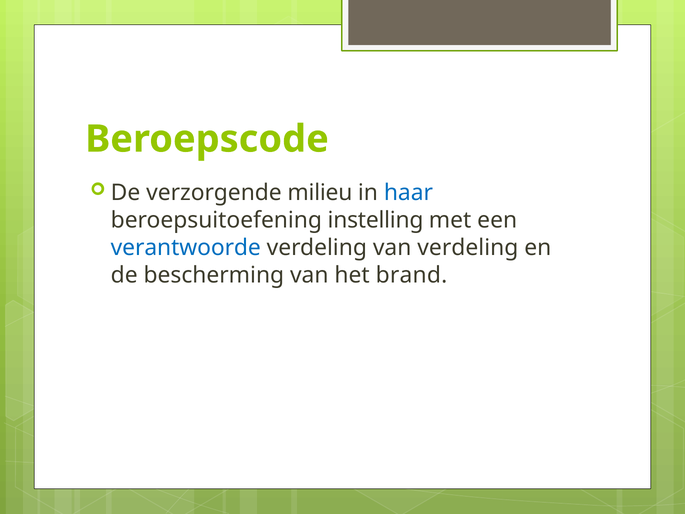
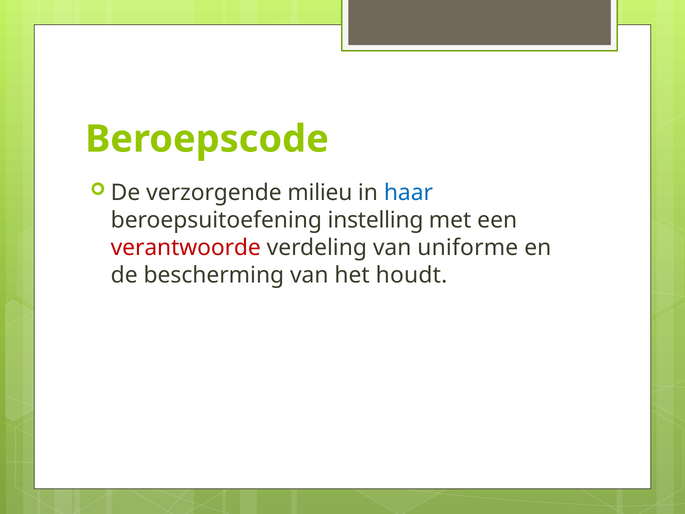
verantwoorde colour: blue -> red
van verdeling: verdeling -> uniforme
brand: brand -> houdt
